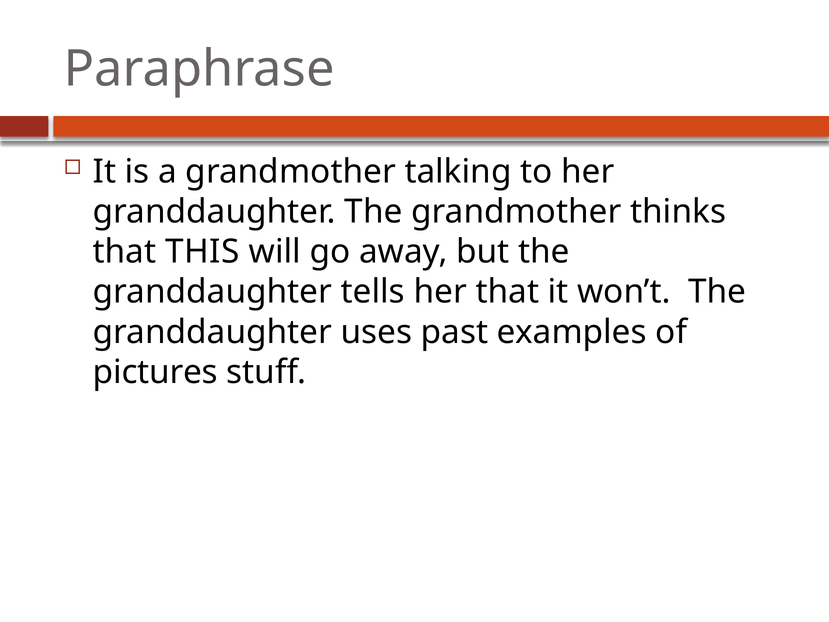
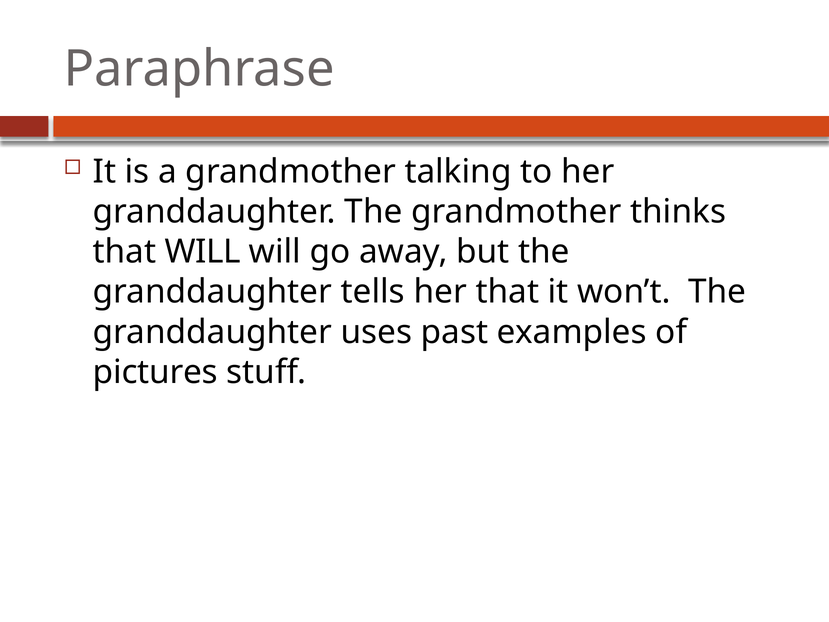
that THIS: THIS -> WILL
